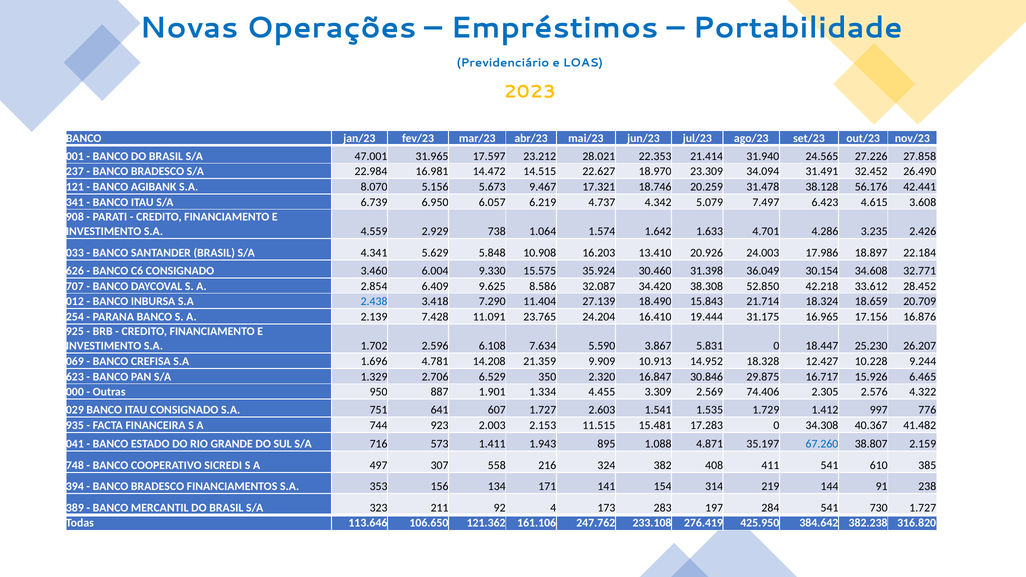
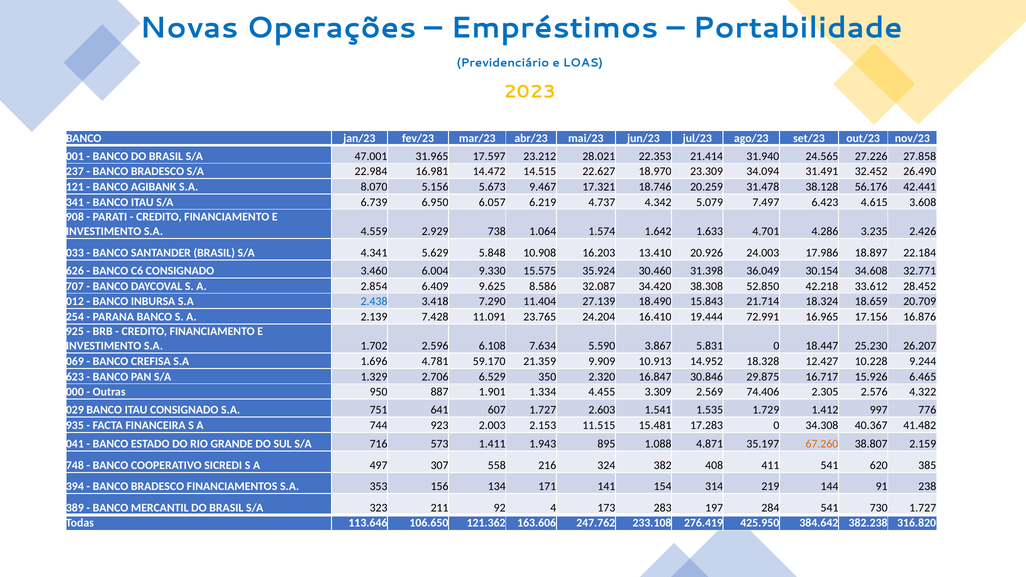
31.175: 31.175 -> 72.991
14.208: 14.208 -> 59.170
67.260 colour: blue -> orange
610: 610 -> 620
161.106: 161.106 -> 163.606
